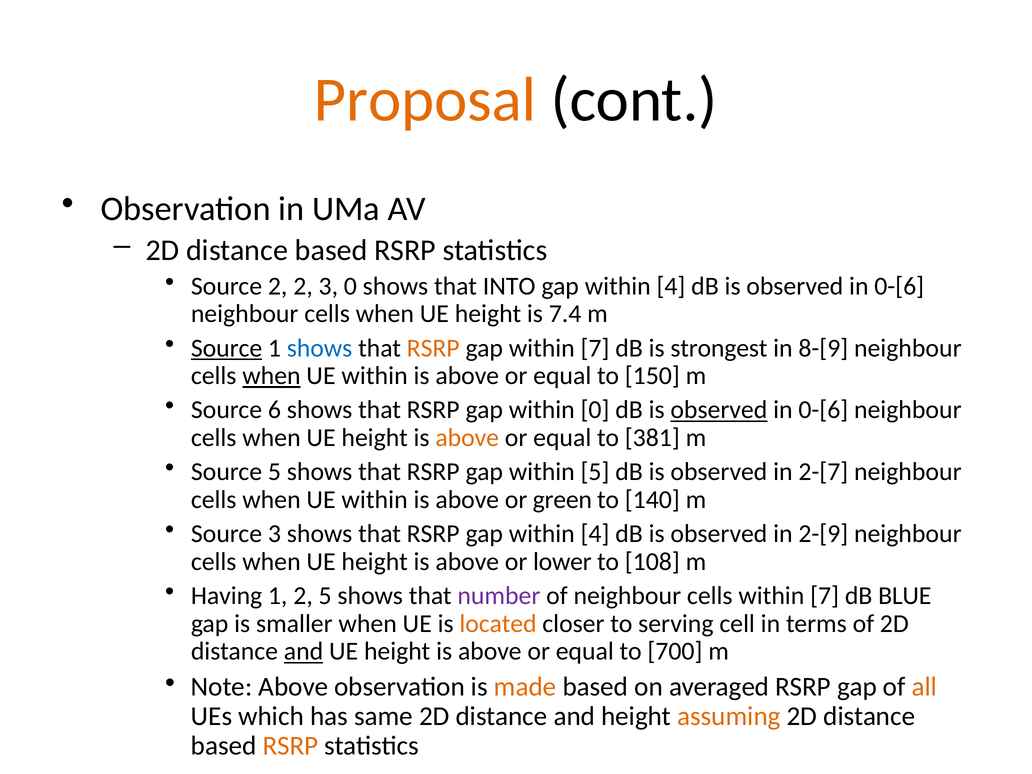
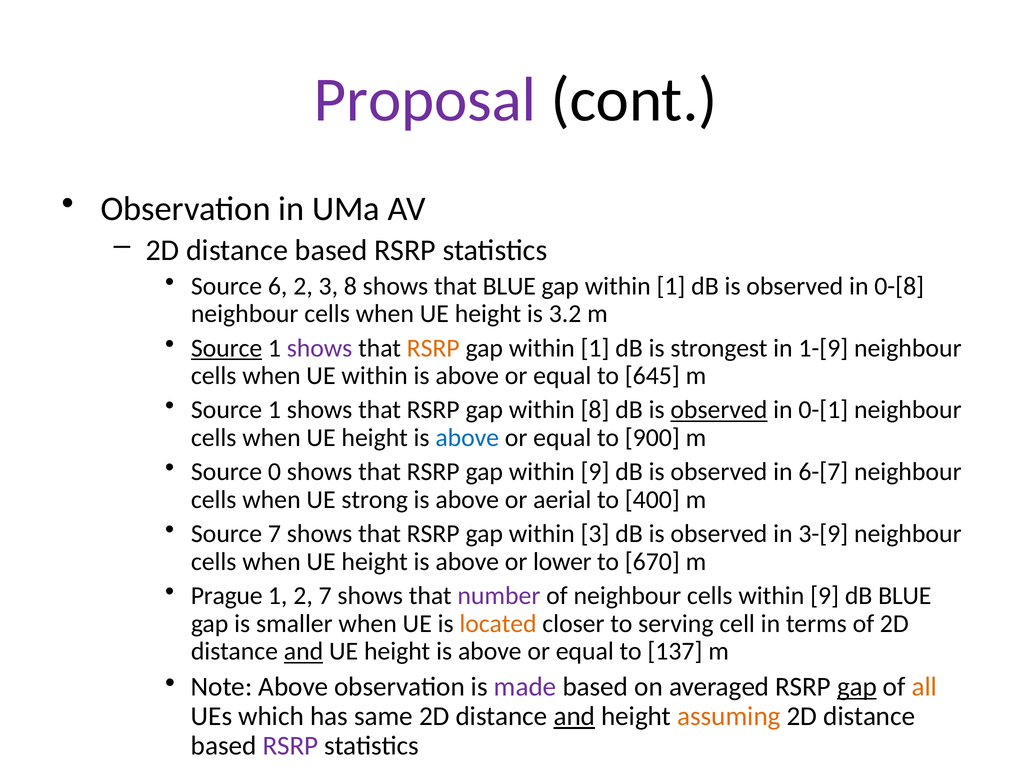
Proposal colour: orange -> purple
Source 2: 2 -> 6
3 0: 0 -> 8
that INTO: INTO -> BLUE
4 at (671, 286): 4 -> 1
0-[6 at (899, 286): 0-[6 -> 0-[8
7.4: 7.4 -> 3.2
shows at (320, 348) colour: blue -> purple
7 at (595, 348): 7 -> 1
8-[9: 8-[9 -> 1-[9
when at (271, 376) underline: present -> none
150: 150 -> 645
6 at (274, 410): 6 -> 1
within 0: 0 -> 8
0-[6 at (823, 410): 0-[6 -> 0-[1
above at (467, 438) colour: orange -> blue
381: 381 -> 900
Source 5: 5 -> 0
gap within 5: 5 -> 9
2-[7: 2-[7 -> 6-[7
within at (375, 500): within -> strong
green: green -> aerial
140: 140 -> 400
Source 3: 3 -> 7
RSRP gap within 4: 4 -> 3
2-[9: 2-[9 -> 3-[9
108: 108 -> 670
Having: Having -> Prague
2 5: 5 -> 7
cells within 7: 7 -> 9
700: 700 -> 137
made colour: orange -> purple
gap at (857, 687) underline: none -> present
and at (574, 716) underline: none -> present
RSRP at (290, 746) colour: orange -> purple
